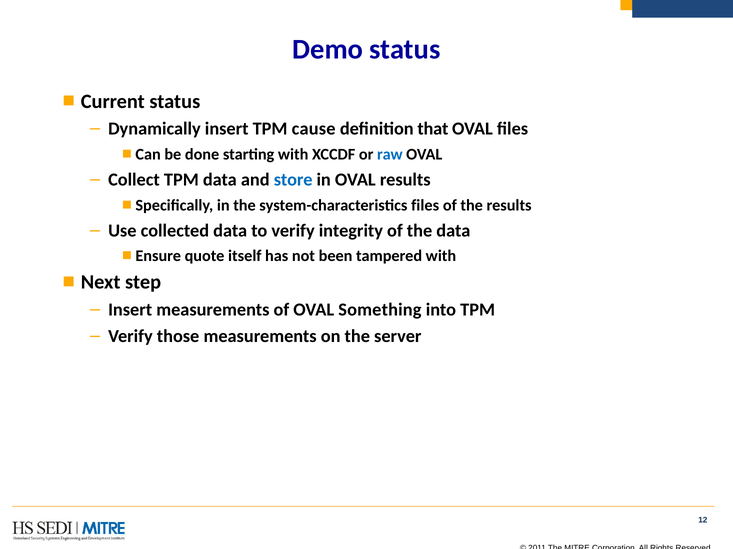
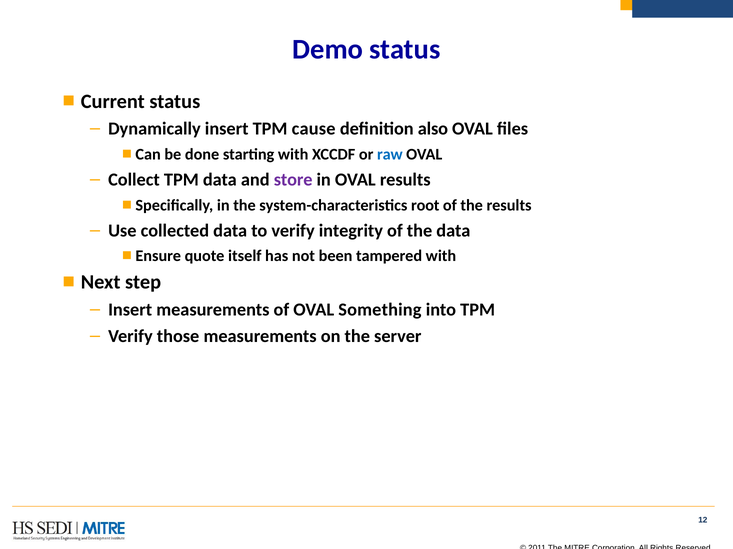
that: that -> also
store colour: blue -> purple
system-characteristics files: files -> root
